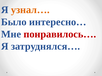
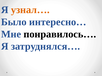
понравилось… colour: red -> black
